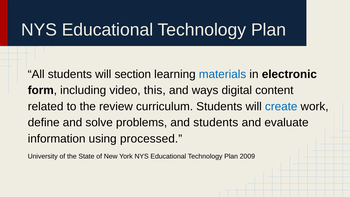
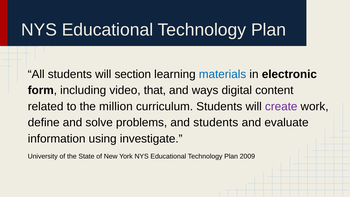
this: this -> that
review: review -> million
create colour: blue -> purple
processed: processed -> investigate
